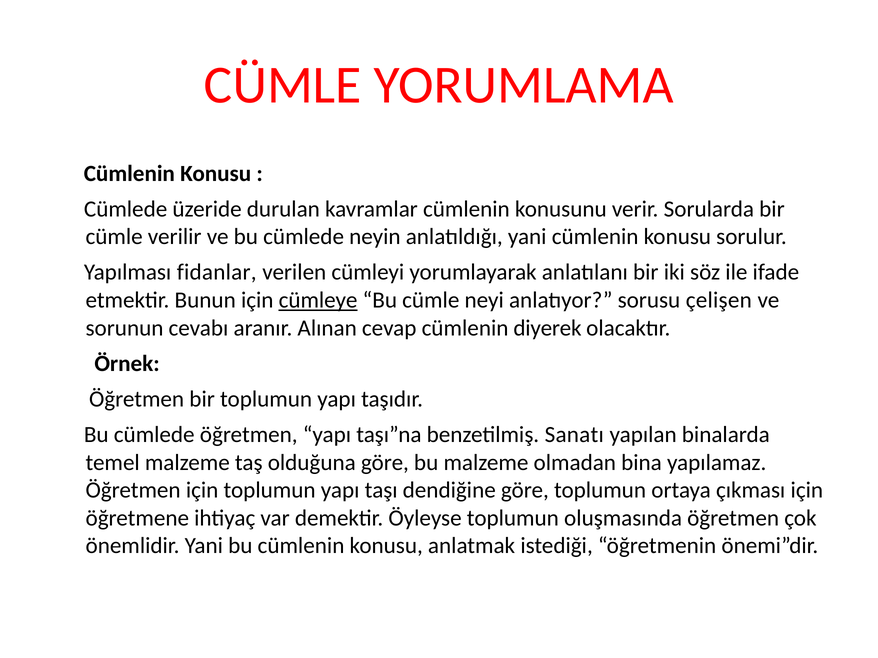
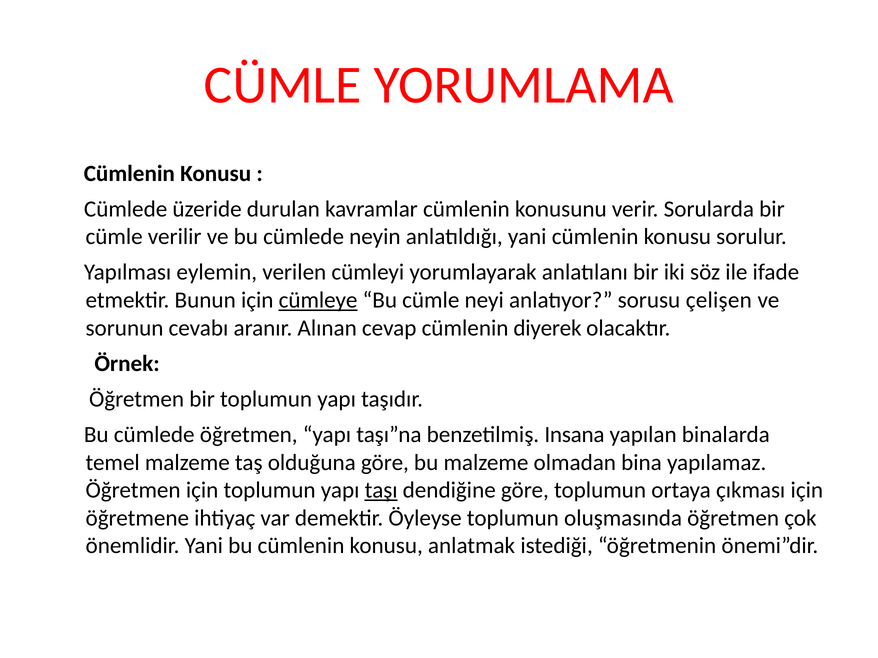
fidanlar: fidanlar -> eylemin
Sanatı: Sanatı -> Insana
taşı underline: none -> present
